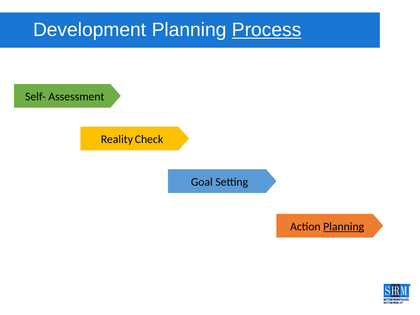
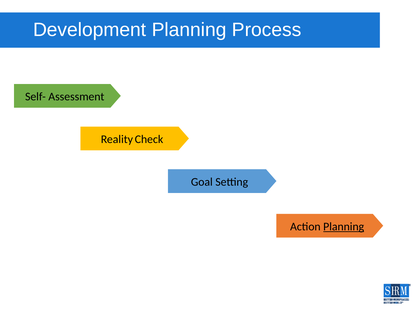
Process underline: present -> none
